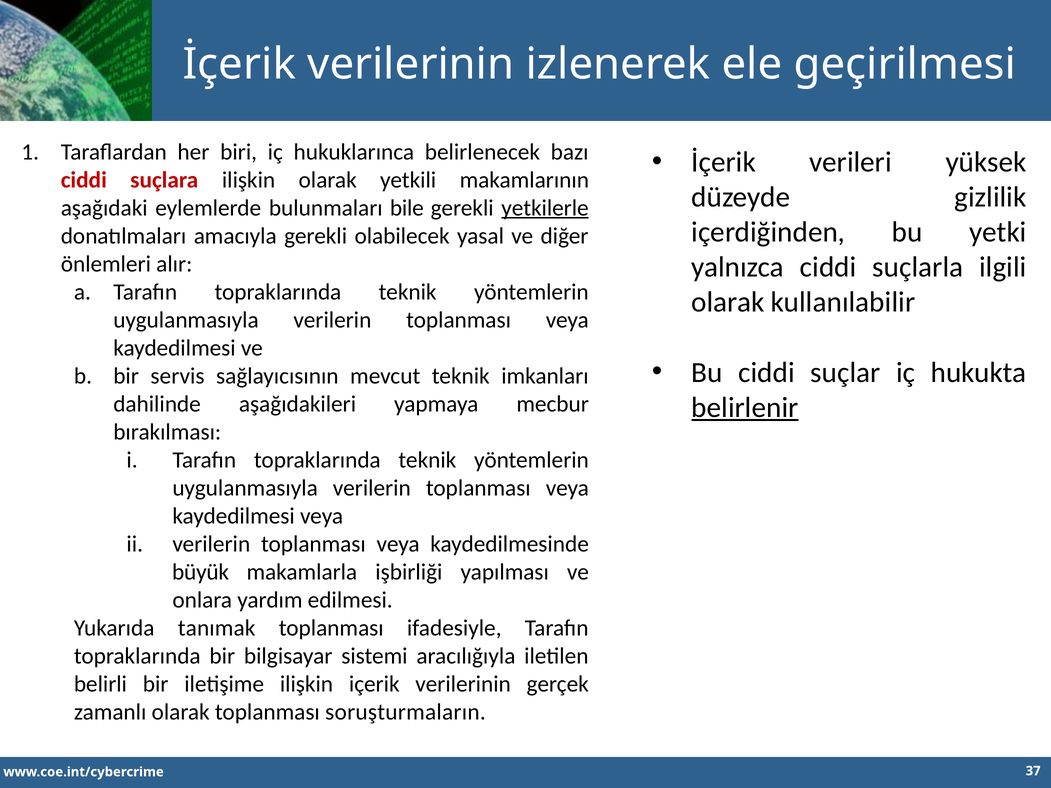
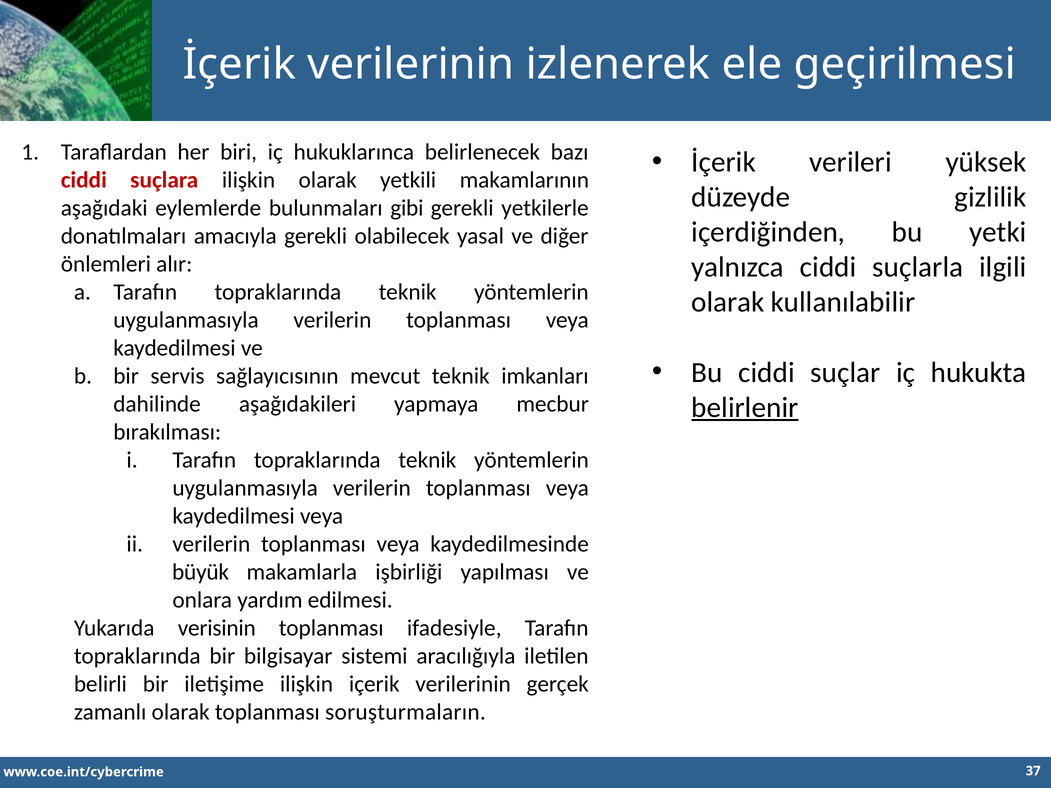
bile: bile -> gibi
yetkilerle underline: present -> none
tanımak: tanımak -> verisinin
